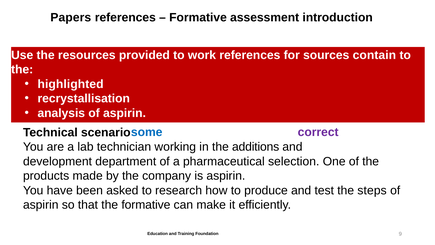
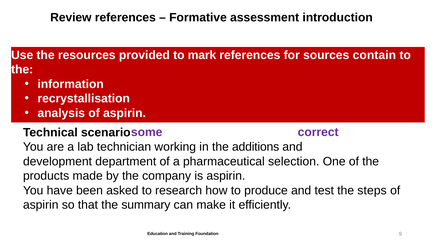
Papers: Papers -> Review
work: work -> mark
highlighted: highlighted -> information
some colour: blue -> purple
the formative: formative -> summary
